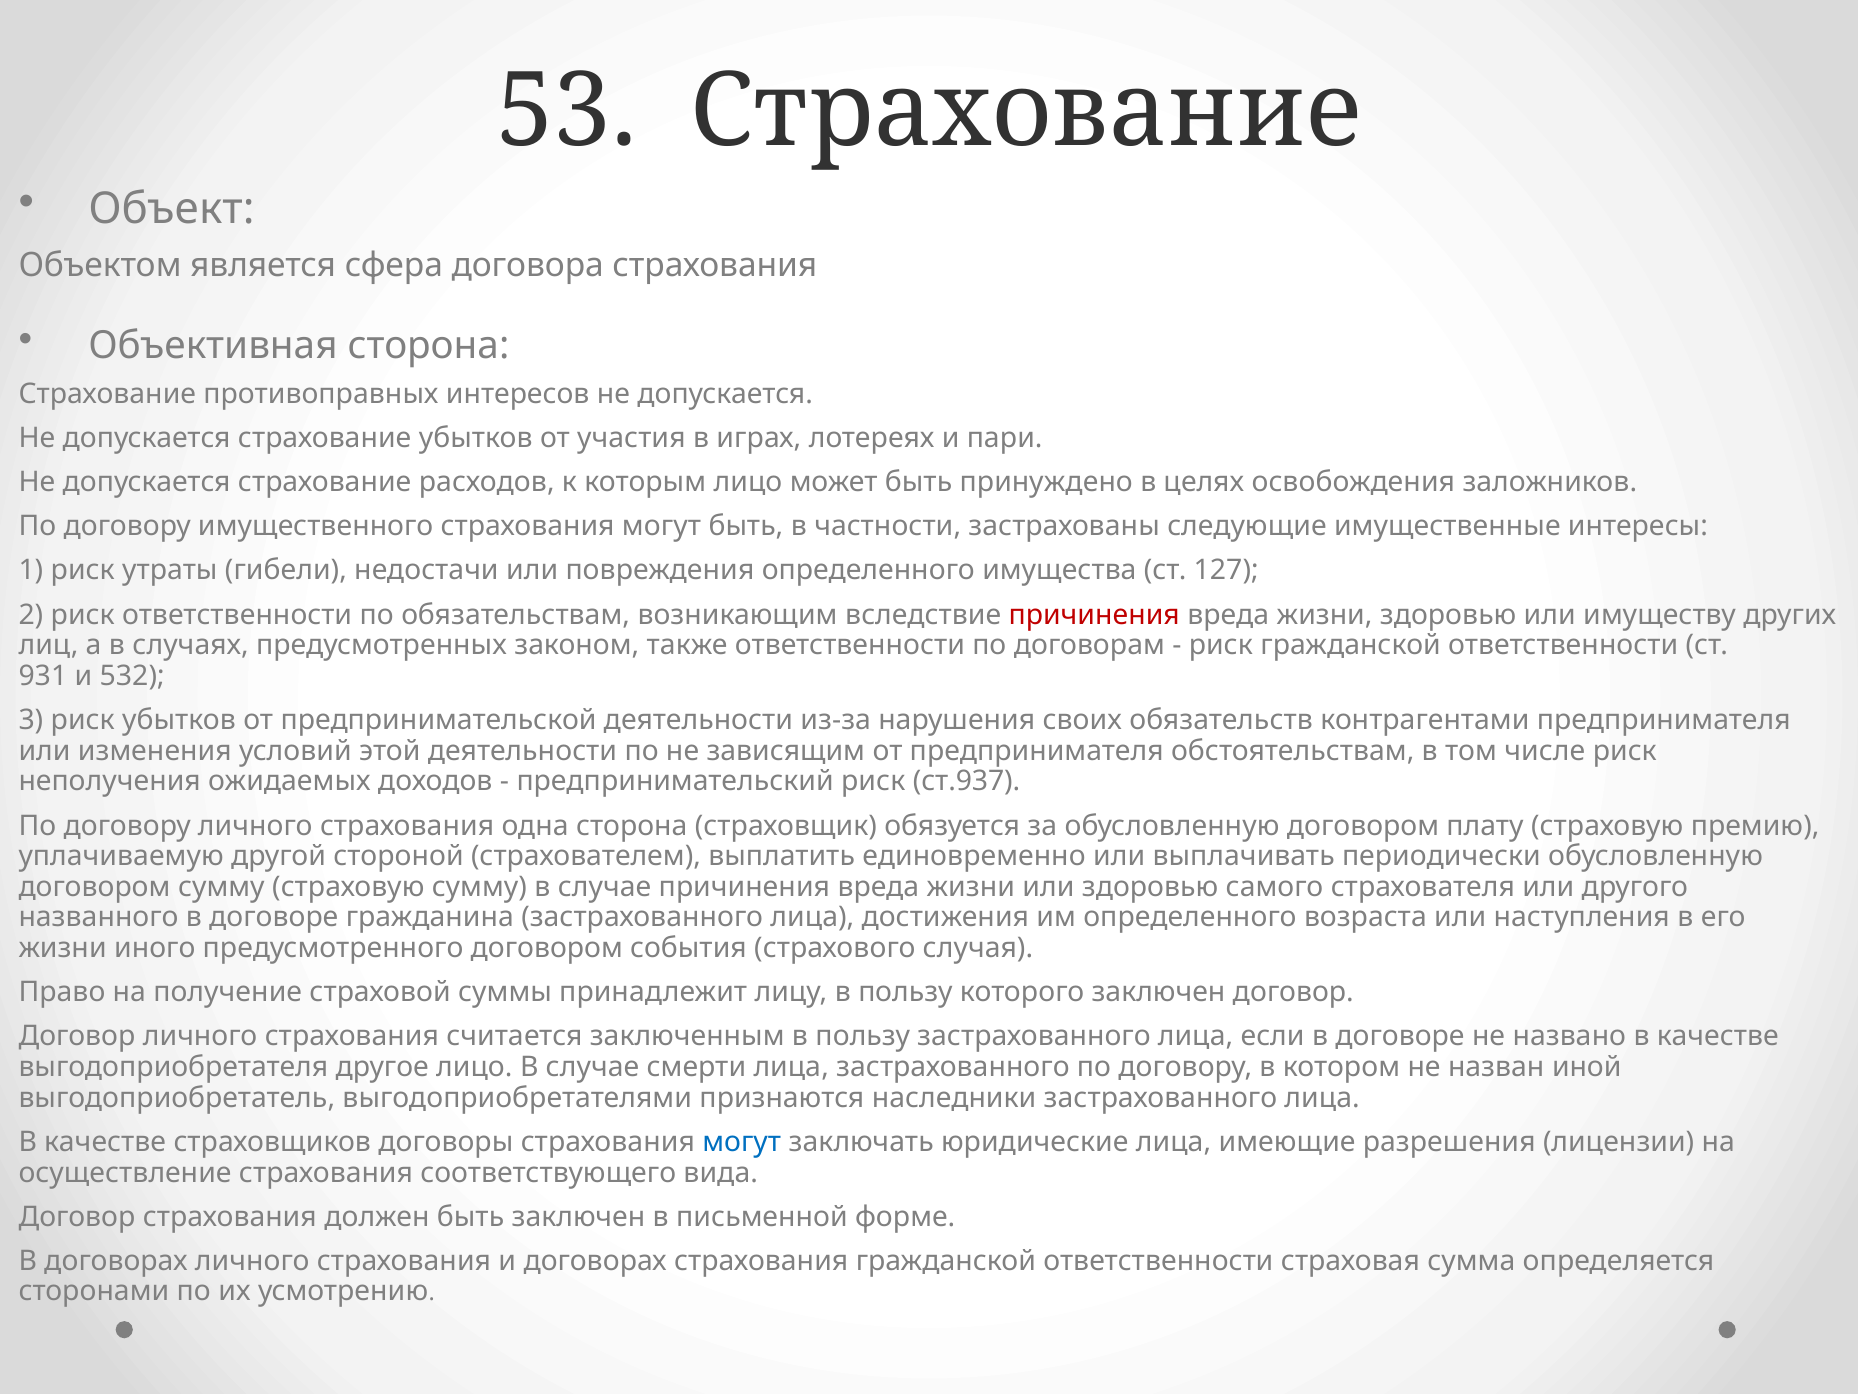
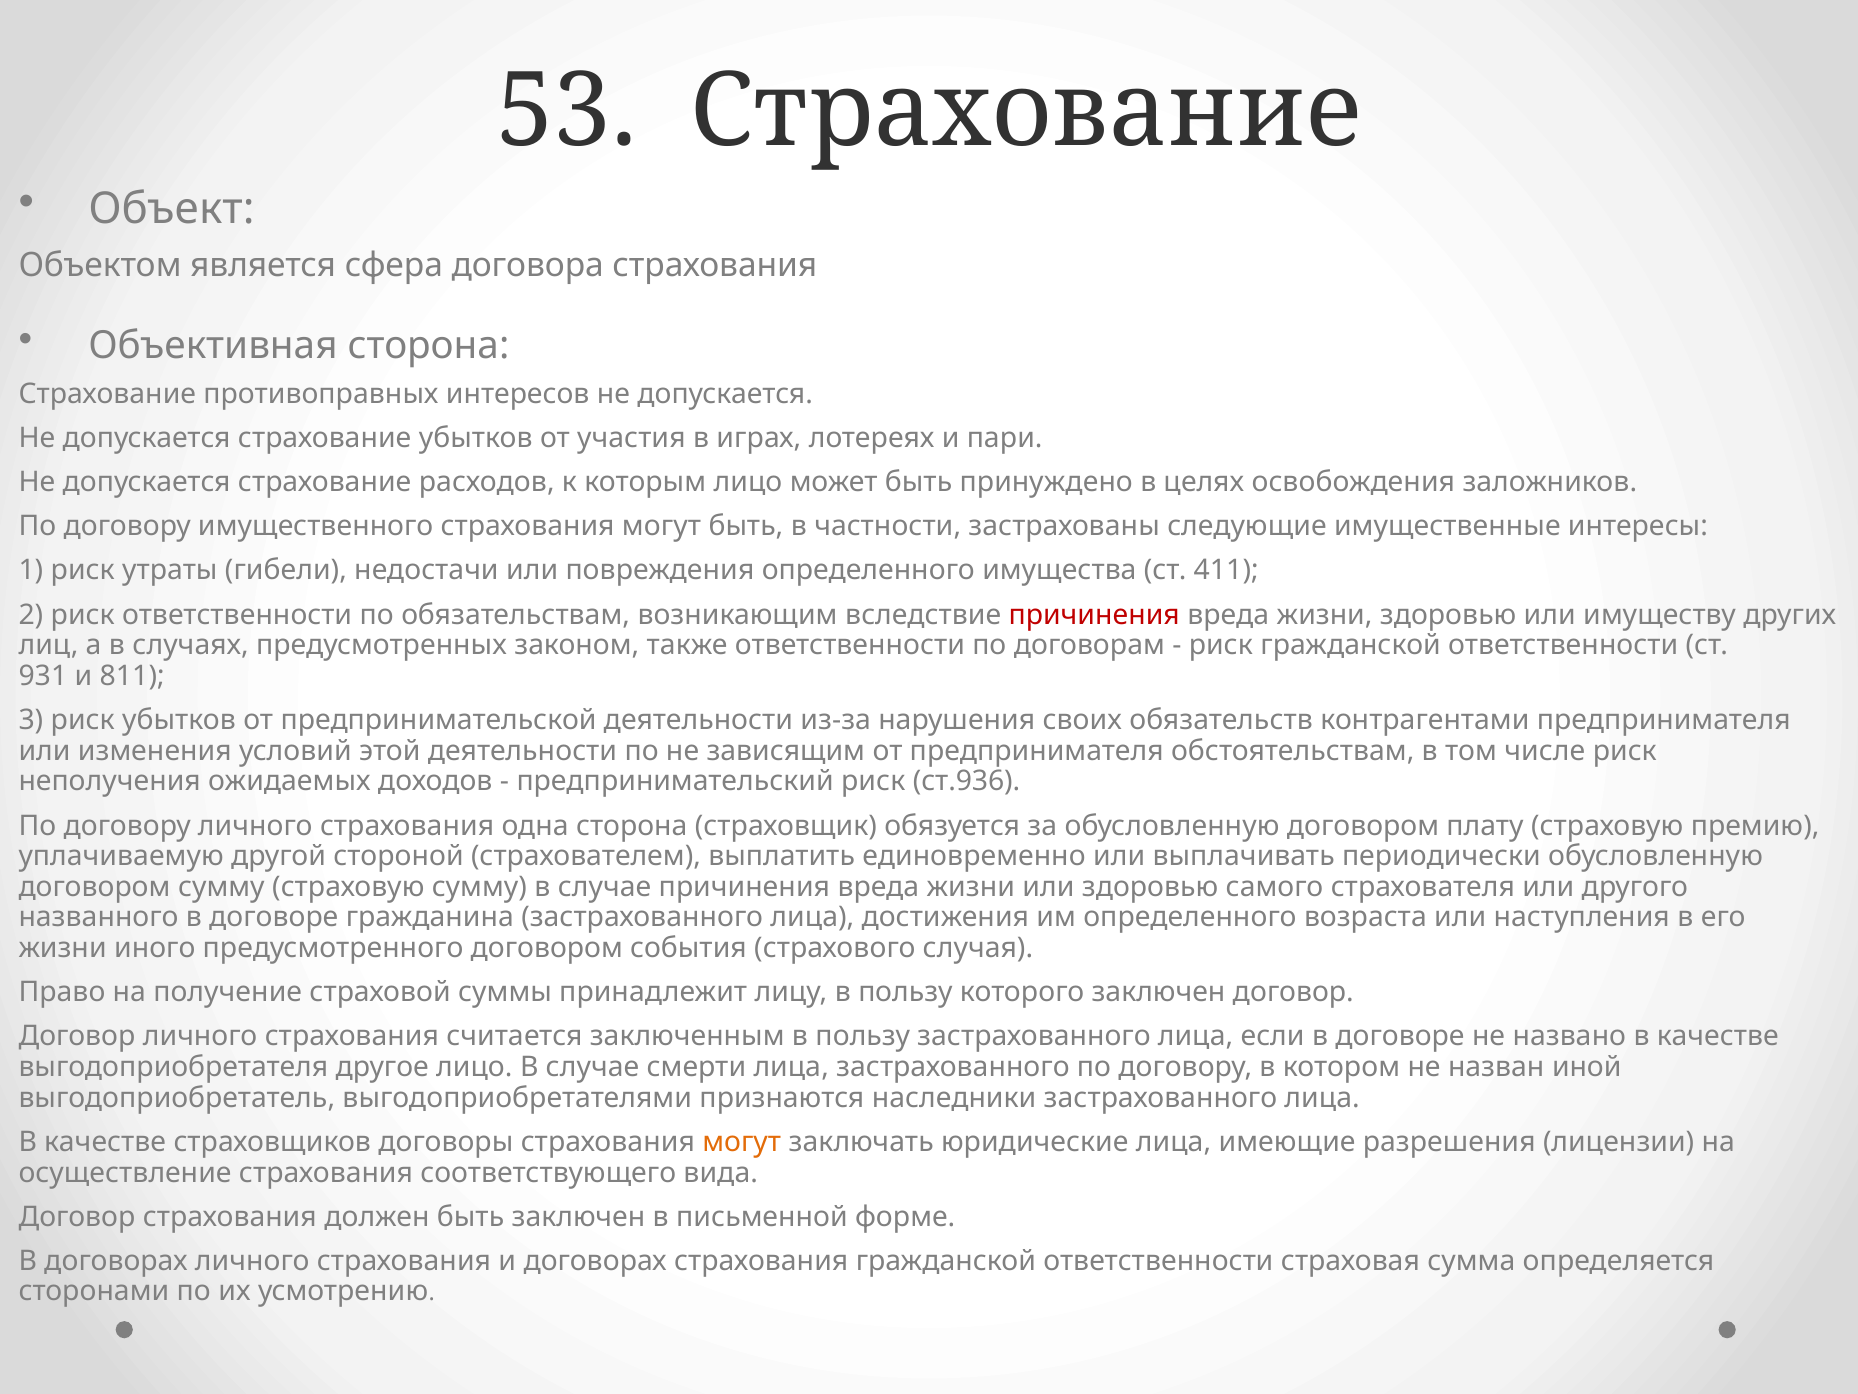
127: 127 -> 411
532: 532 -> 811
ст.937: ст.937 -> ст.936
могут at (742, 1142) colour: blue -> orange
